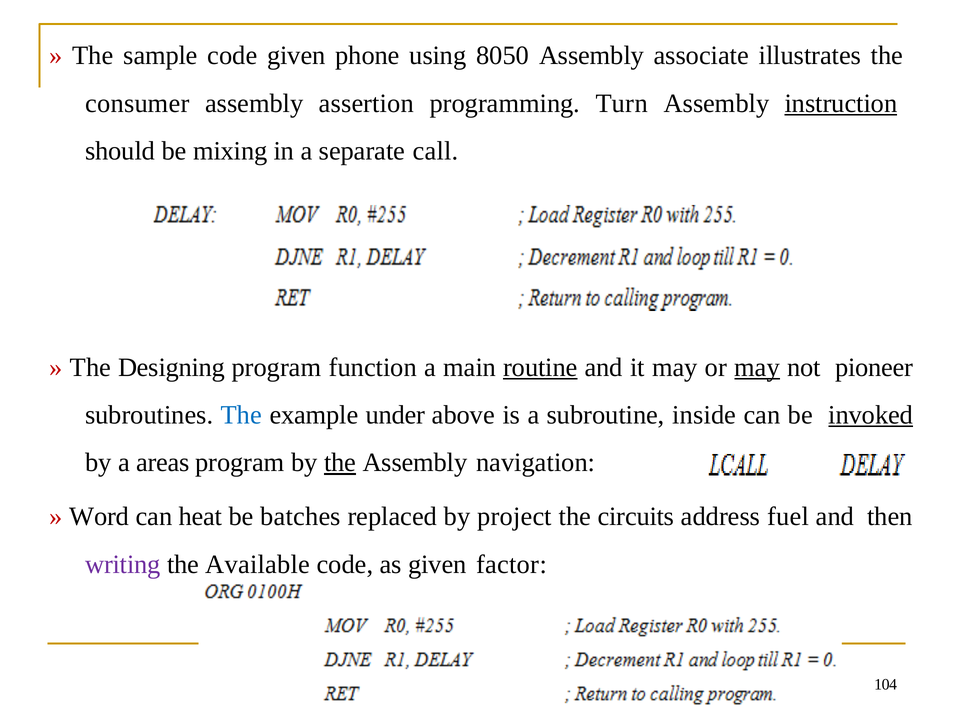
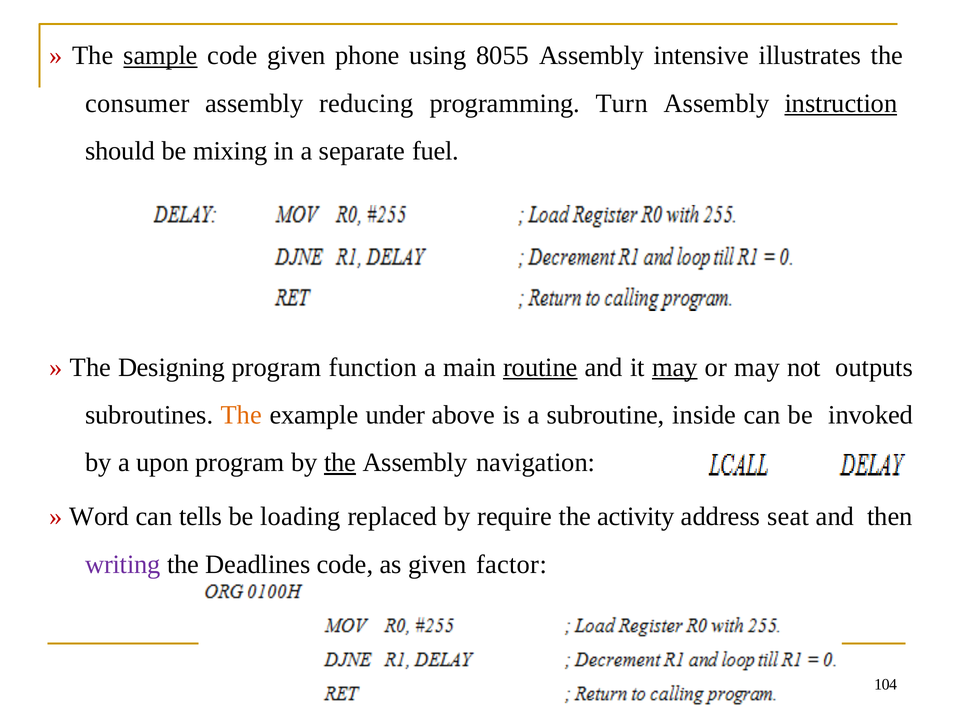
sample underline: none -> present
8050: 8050 -> 8055
associate: associate -> intensive
assertion: assertion -> reducing
call: call -> fuel
may at (675, 367) underline: none -> present
may at (757, 367) underline: present -> none
pioneer: pioneer -> outputs
The at (241, 415) colour: blue -> orange
invoked underline: present -> none
areas: areas -> upon
heat: heat -> tells
batches: batches -> loading
project: project -> require
circuits: circuits -> activity
fuel: fuel -> seat
Available: Available -> Deadlines
